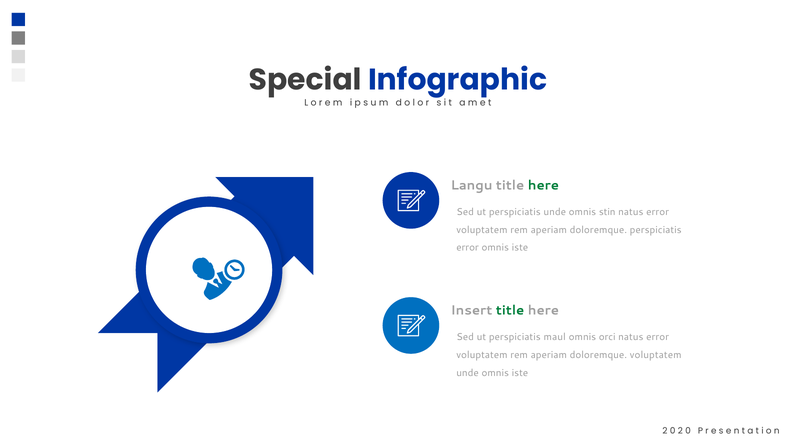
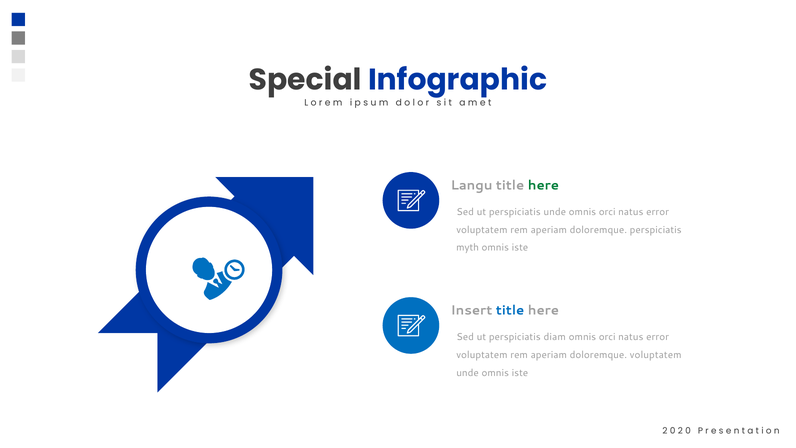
unde omnis stin: stin -> orci
error at (468, 248): error -> myth
title at (510, 310) colour: green -> blue
maul: maul -> diam
